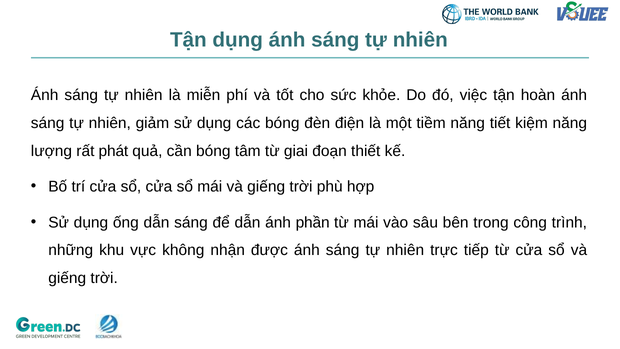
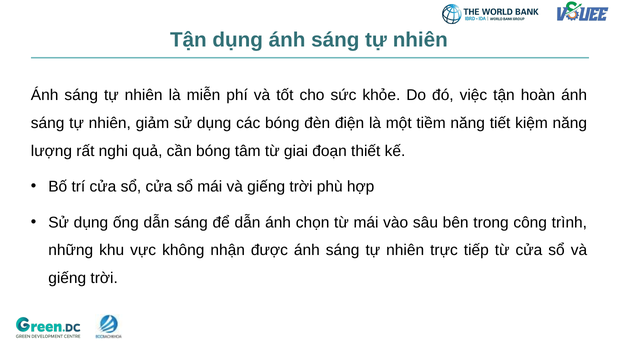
phát: phát -> nghi
phần: phần -> chọn
